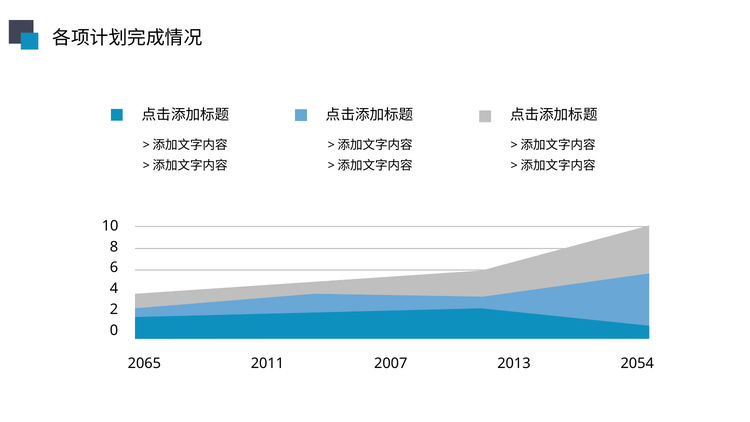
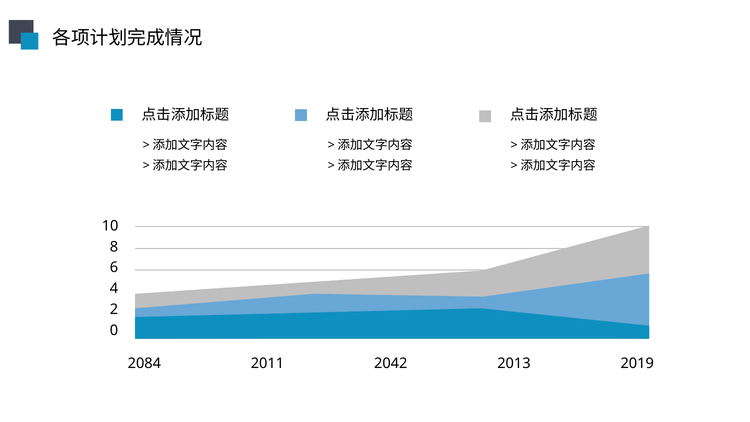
2065: 2065 -> 2084
2007: 2007 -> 2042
2054: 2054 -> 2019
